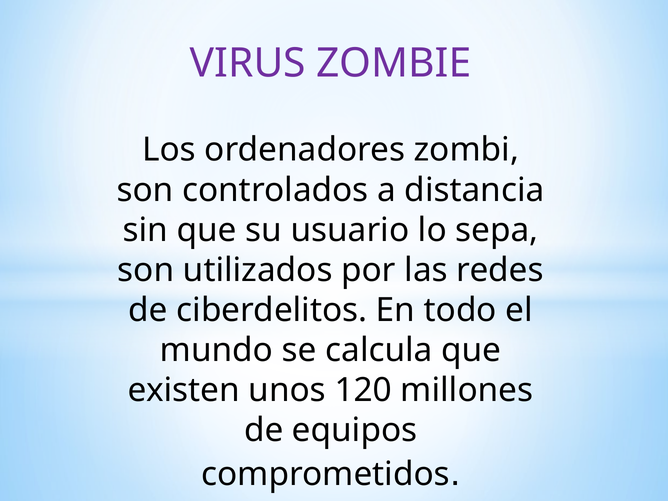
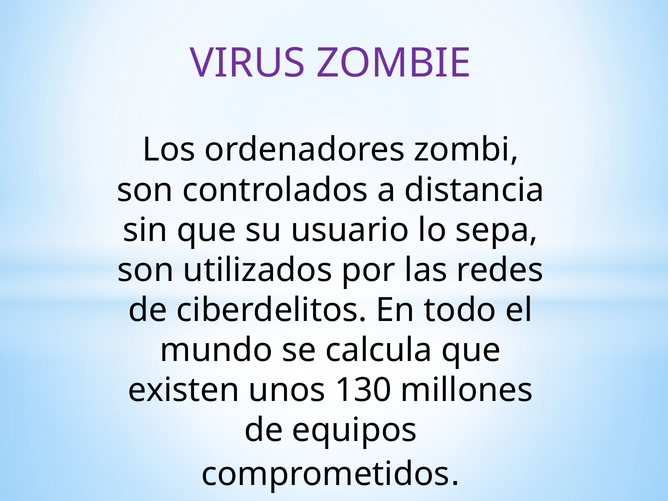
120: 120 -> 130
